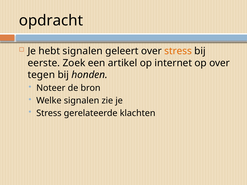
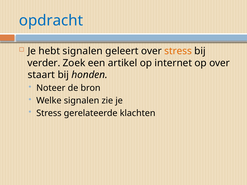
opdracht colour: black -> blue
eerste: eerste -> verder
tegen: tegen -> staart
